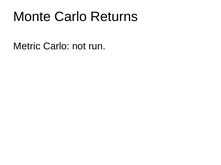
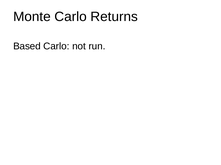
Metric: Metric -> Based
